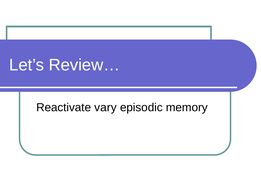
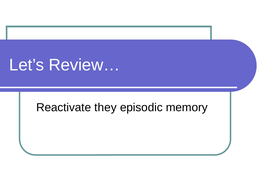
vary: vary -> they
